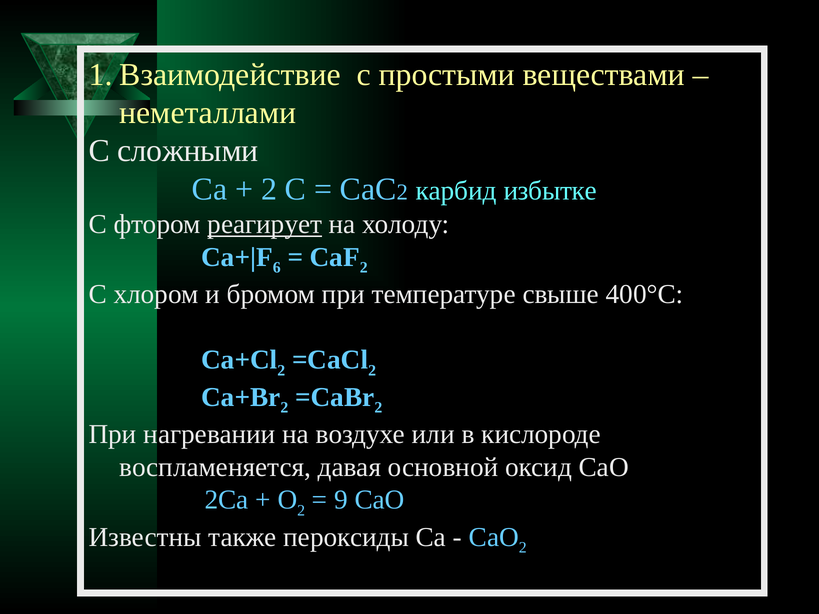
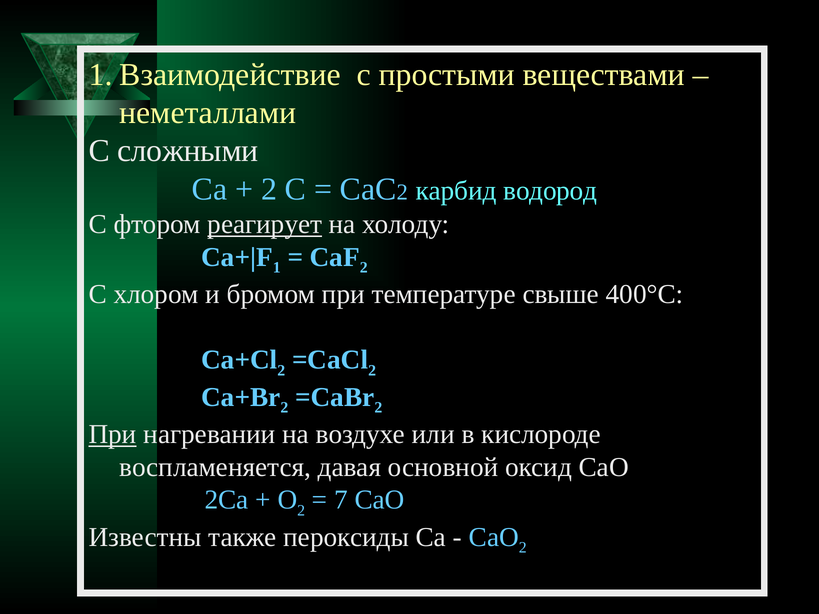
избытке: избытке -> водород
6: 6 -> 1
При at (113, 435) underline: none -> present
9: 9 -> 7
